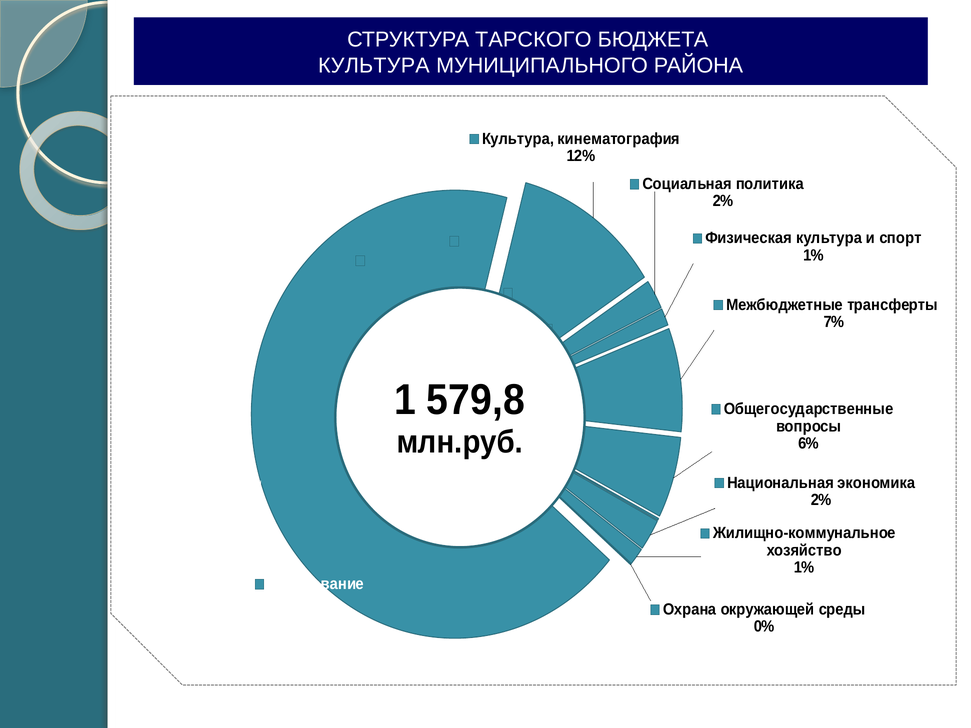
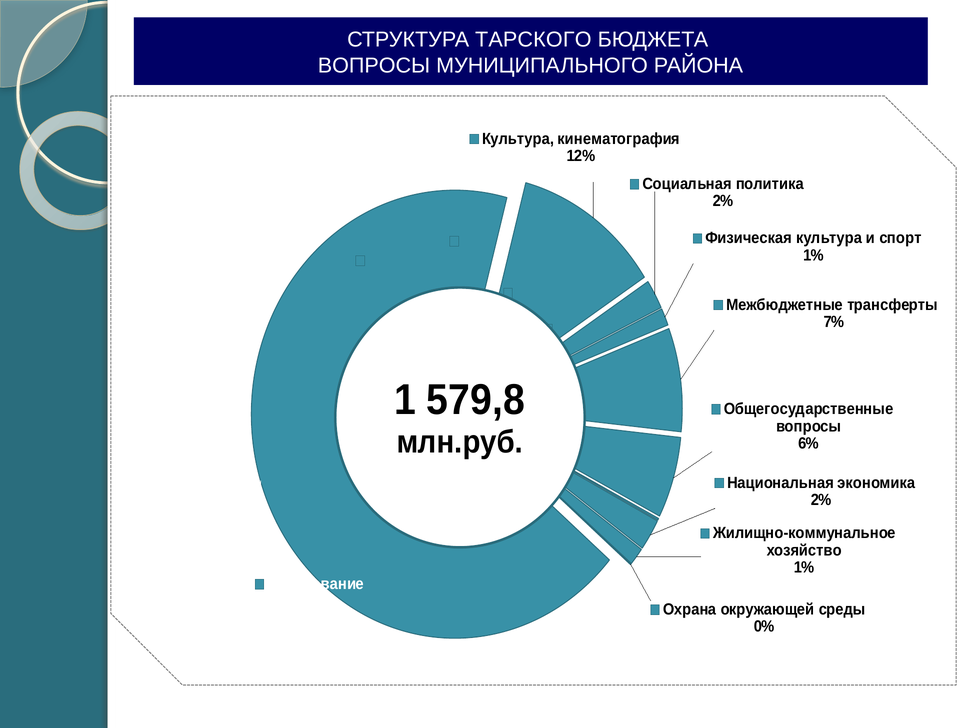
КУЛЬТУРА at (374, 66): КУЛЬТУРА -> ВОПРОСЫ
